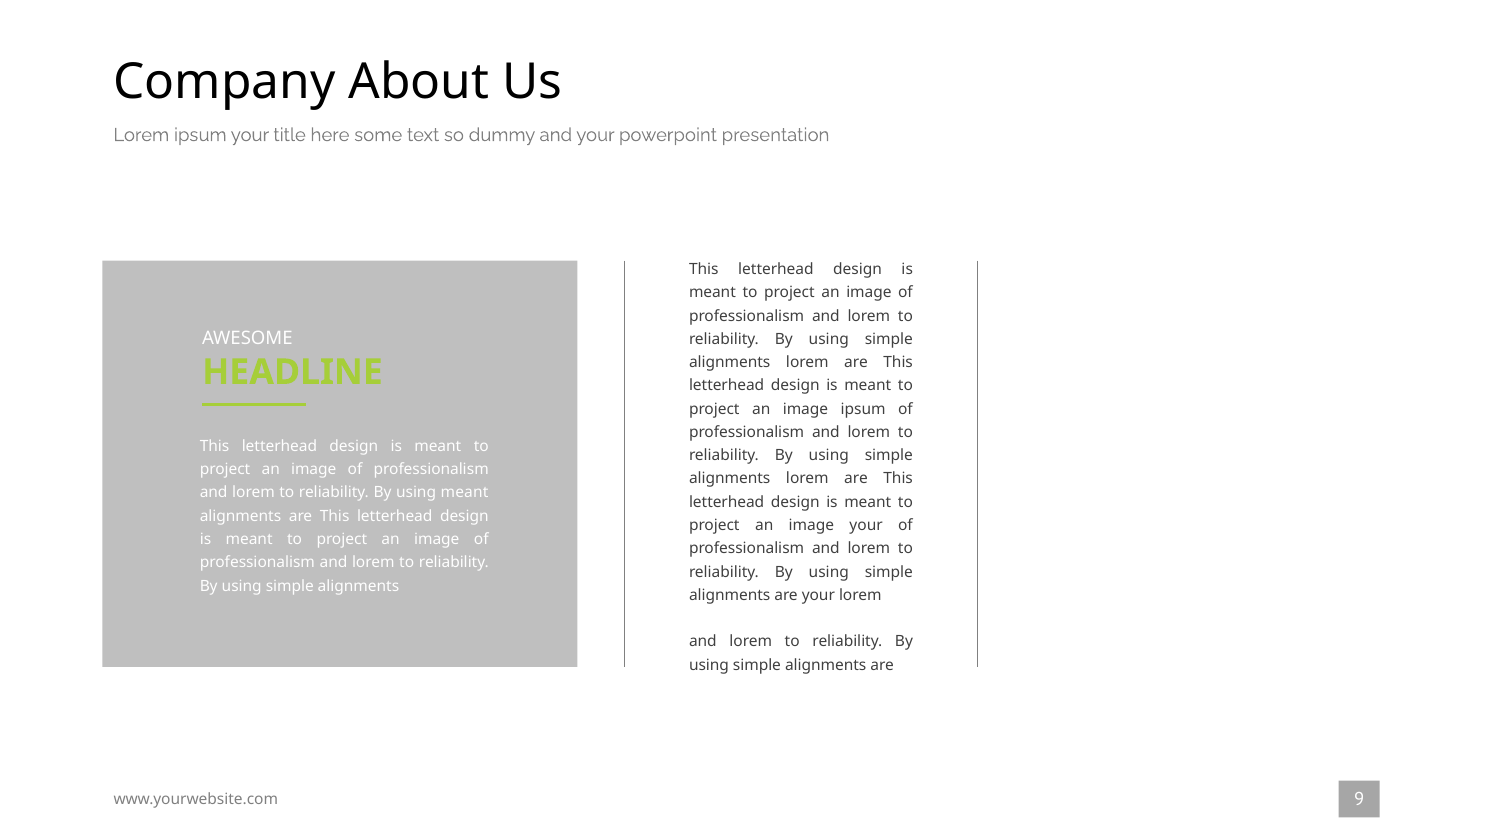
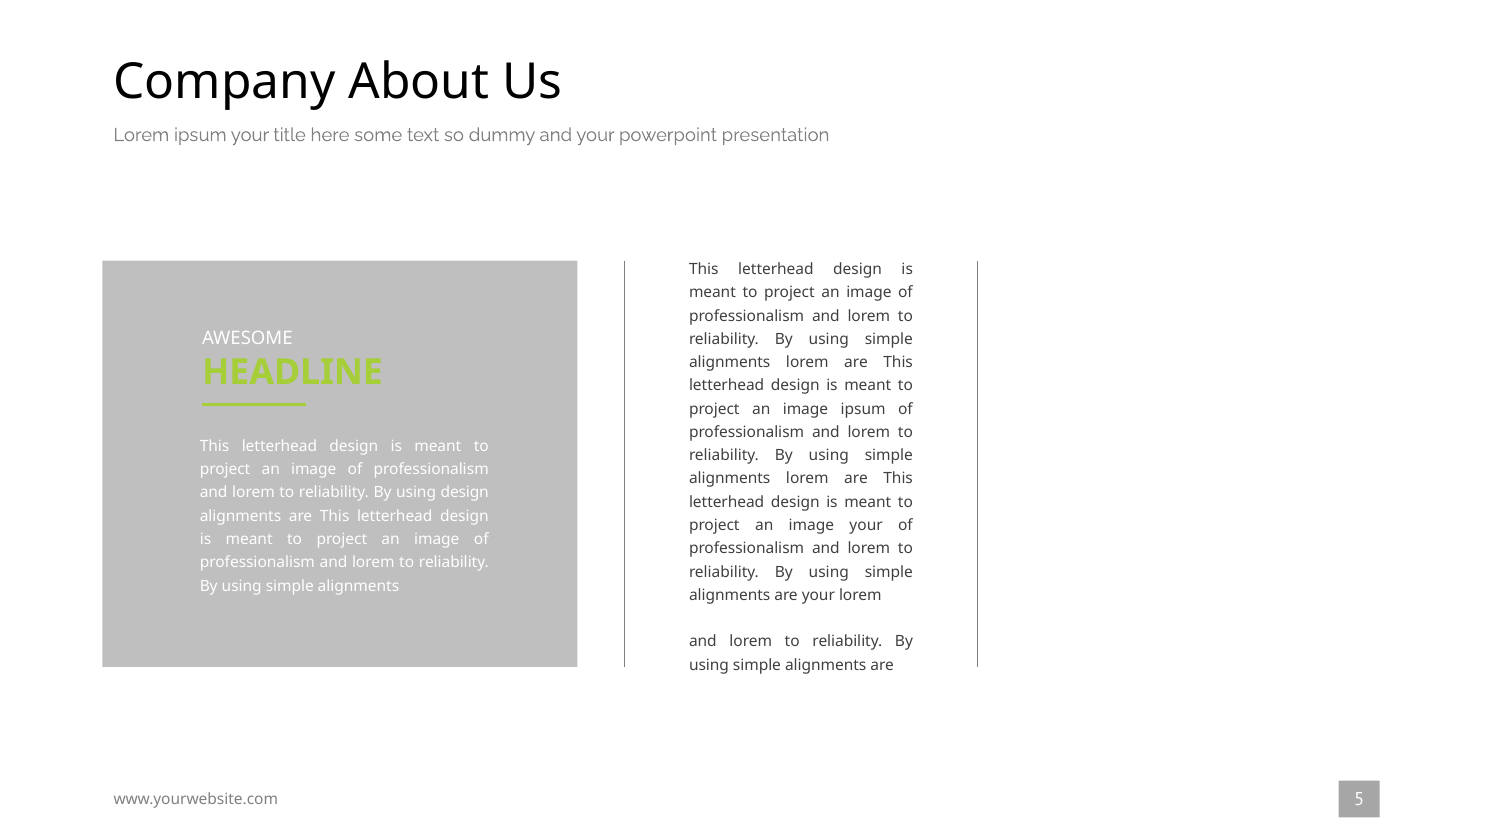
using meant: meant -> design
9: 9 -> 5
